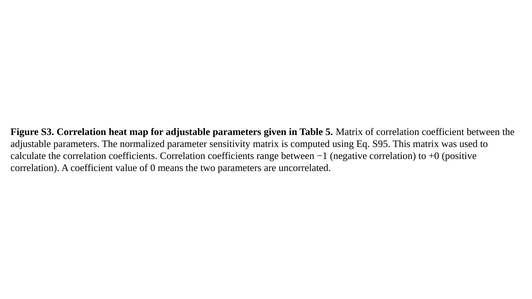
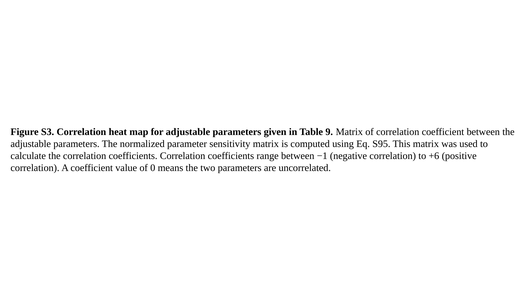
5: 5 -> 9
+0: +0 -> +6
